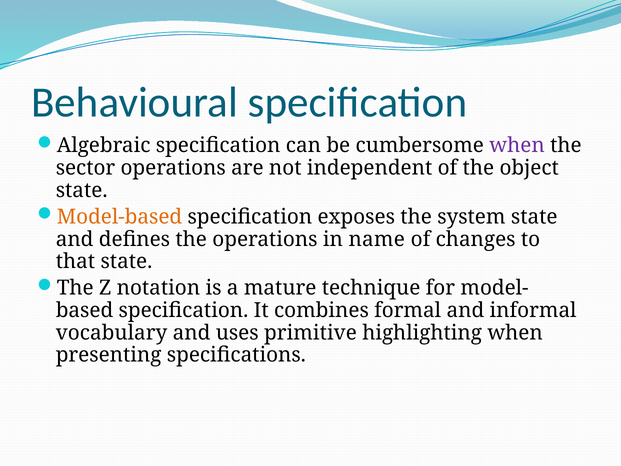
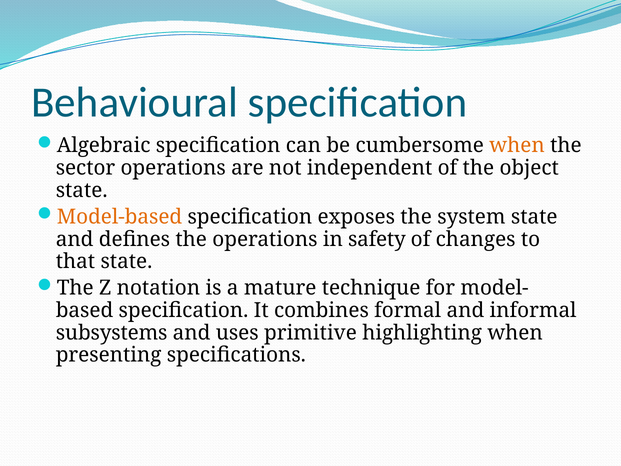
when at (517, 146) colour: purple -> orange
name: name -> safety
vocabulary: vocabulary -> subsystems
